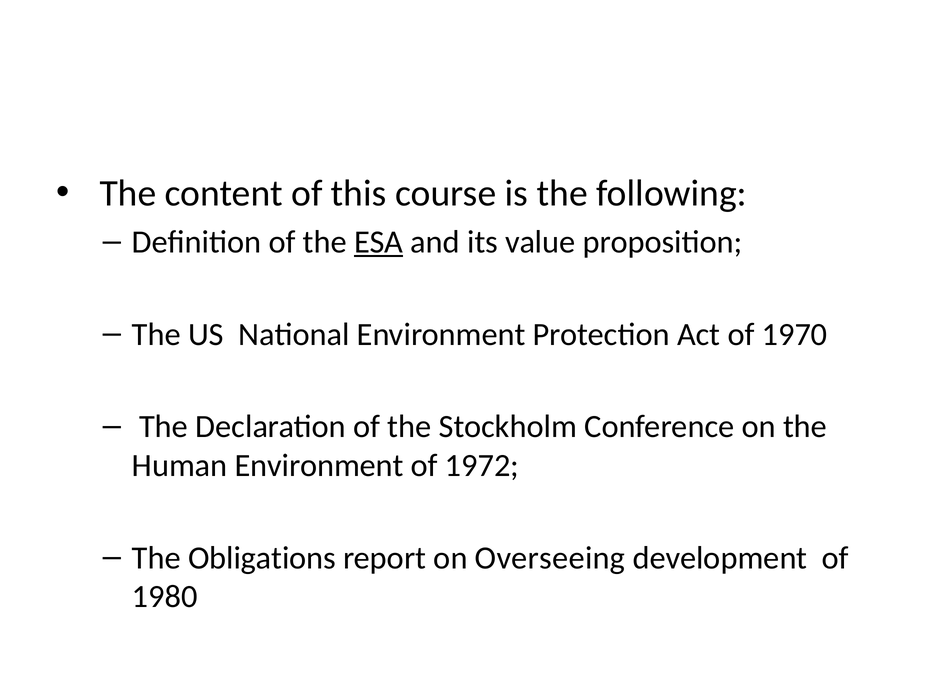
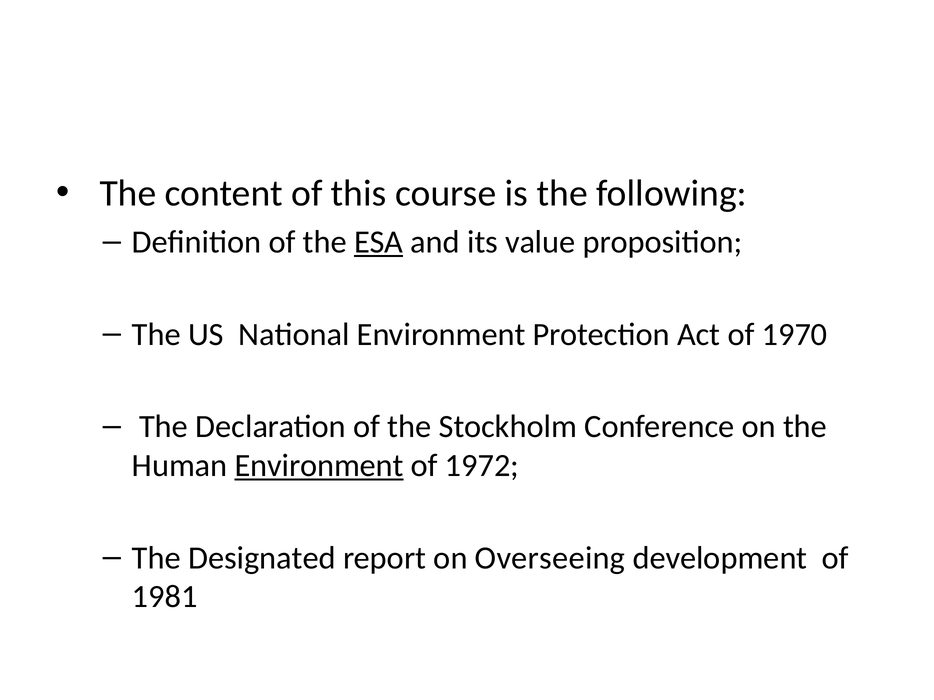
Environment at (319, 466) underline: none -> present
Obligations: Obligations -> Designated
1980: 1980 -> 1981
